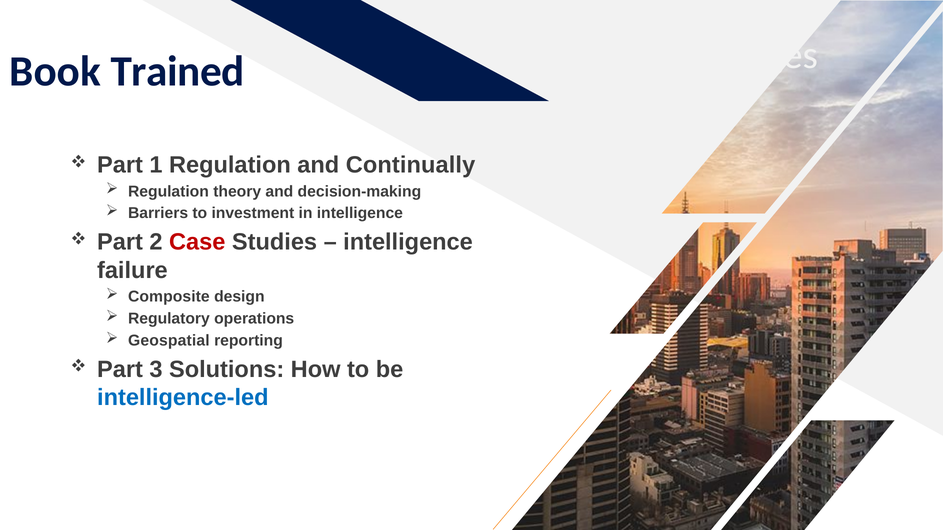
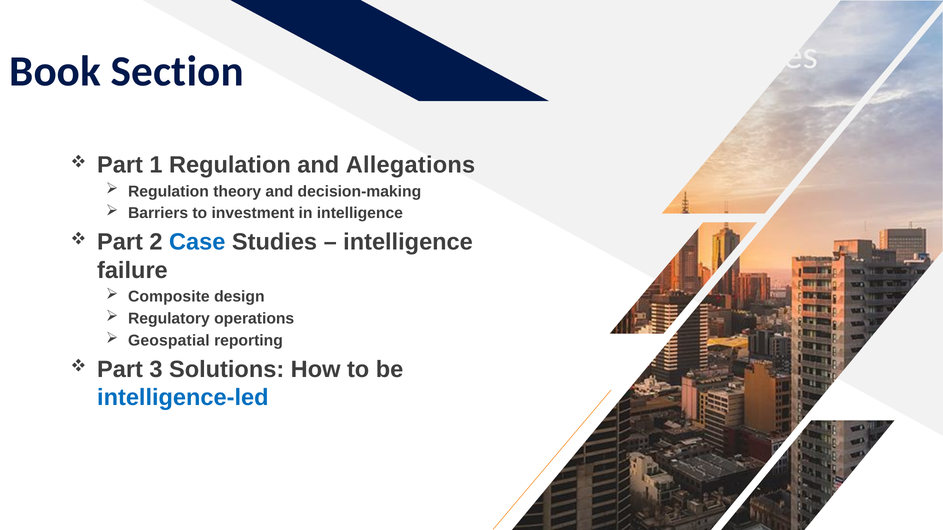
Trained: Trained -> Section
Continually: Continually -> Allegations
Case colour: red -> blue
